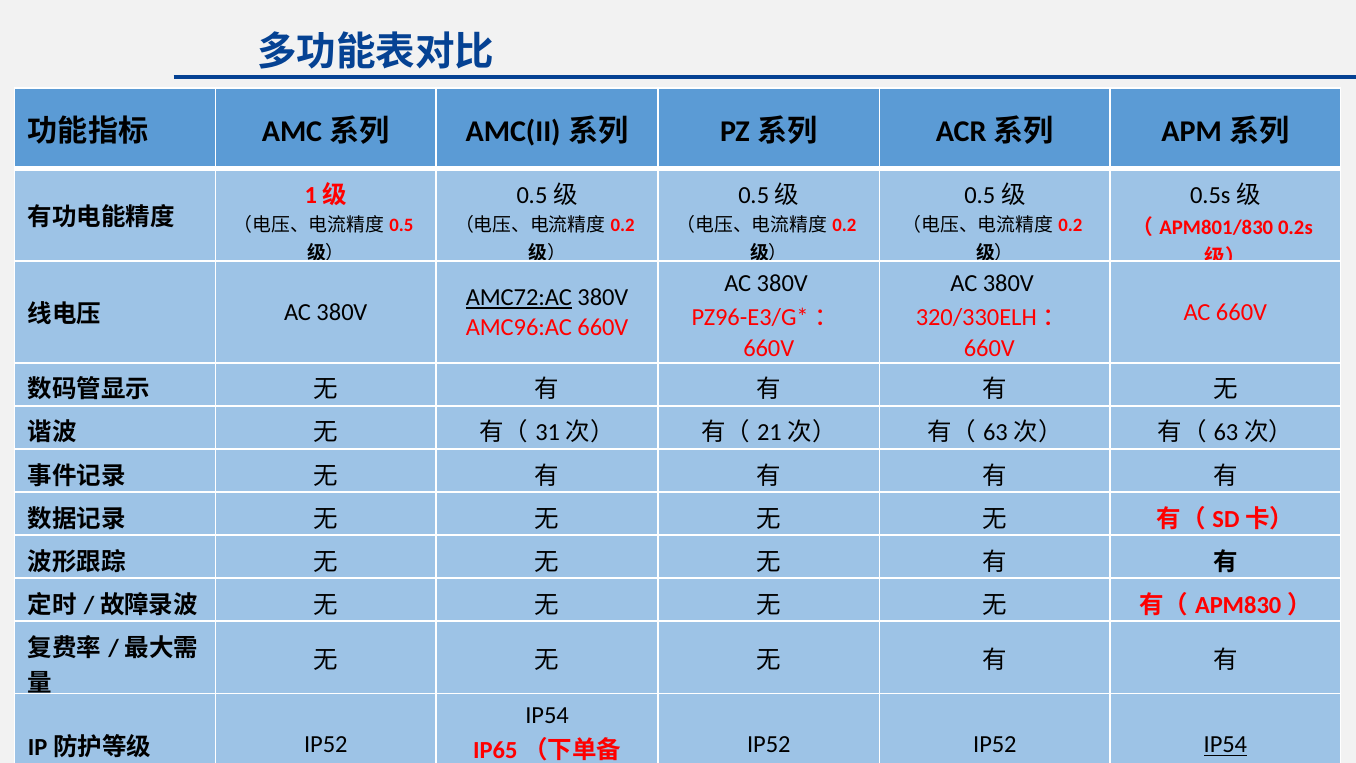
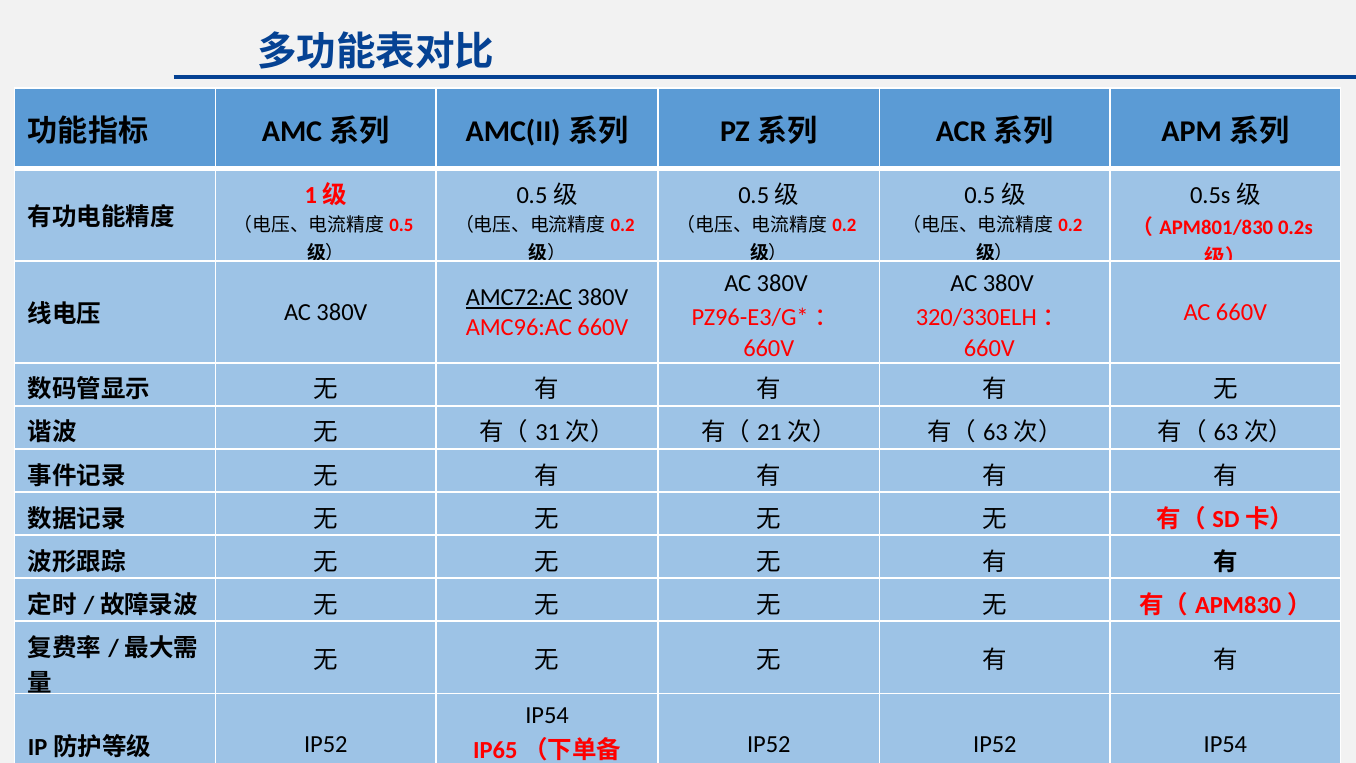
IP54 at (1225, 745) underline: present -> none
